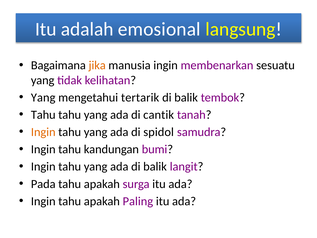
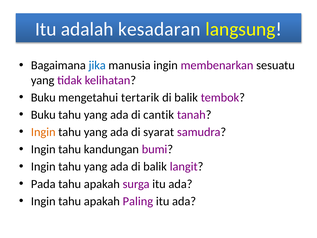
emosional: emosional -> kesadaran
jika colour: orange -> blue
Yang at (43, 97): Yang -> Buku
Tahu at (43, 115): Tahu -> Buku
spidol: spidol -> syarat
